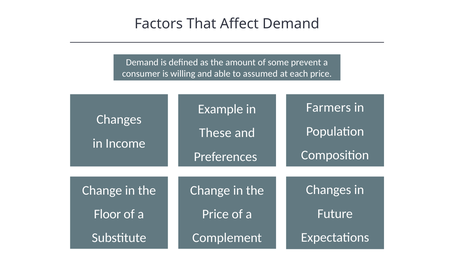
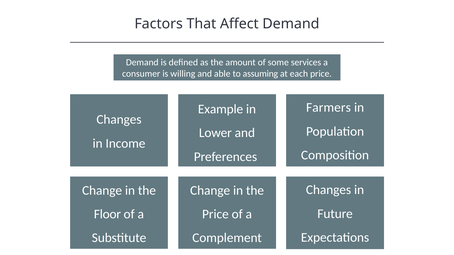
prevent: prevent -> services
assumed: assumed -> assuming
These: These -> Lower
